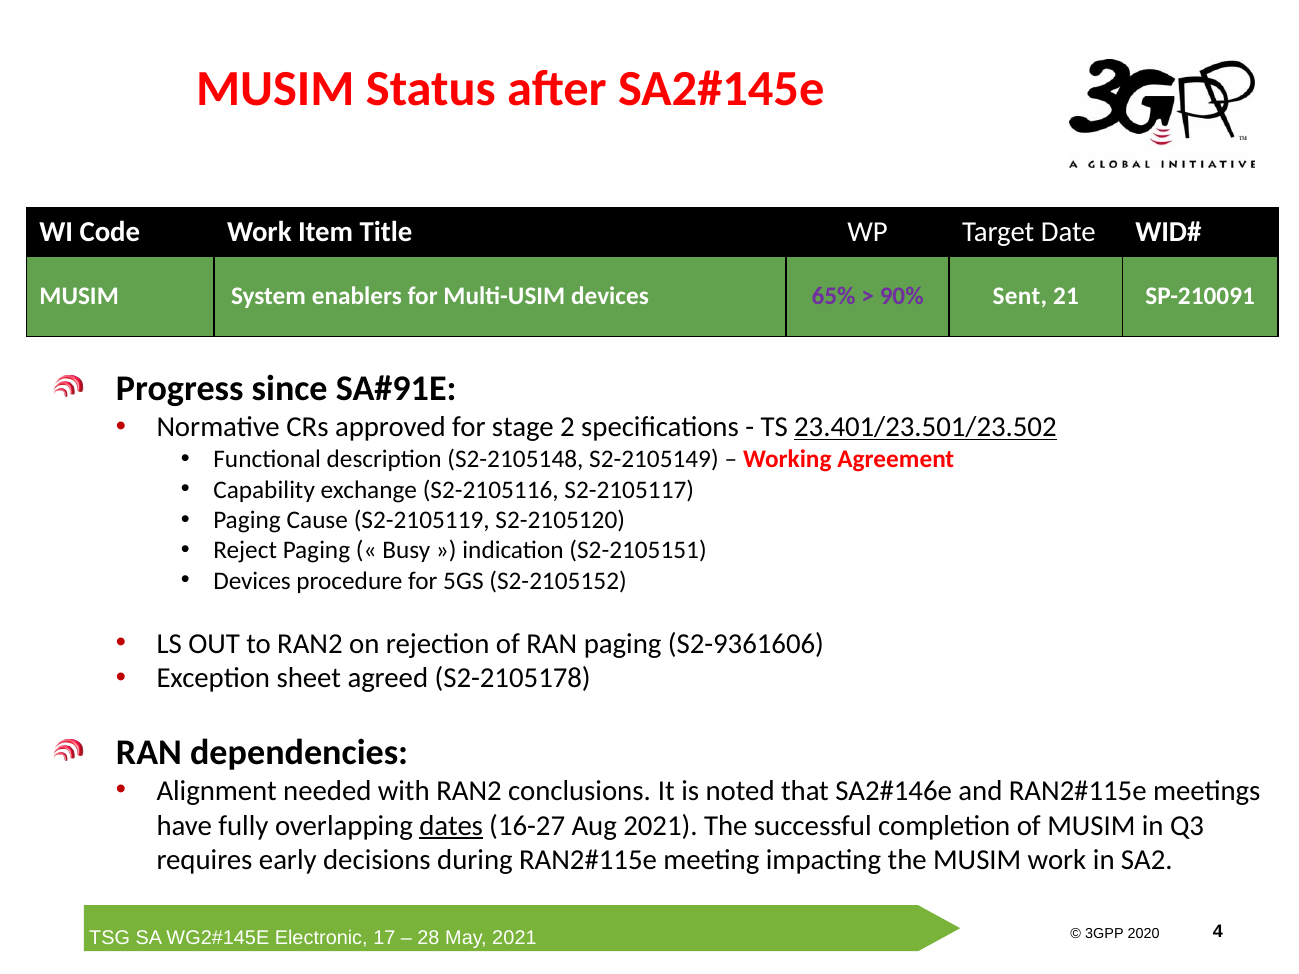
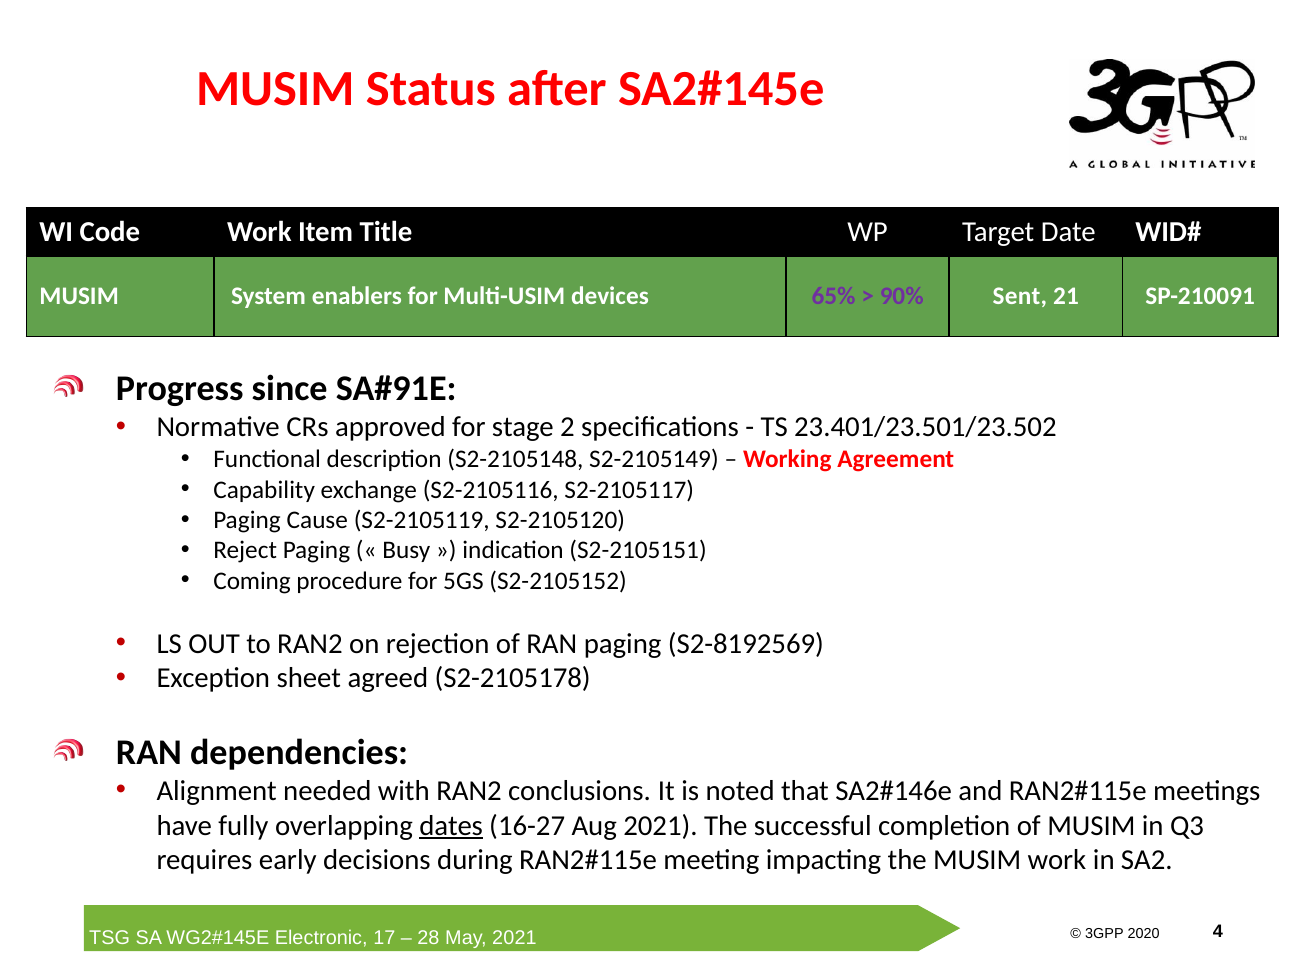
23.401/23.501/23.502 underline: present -> none
Devices at (252, 581): Devices -> Coming
S2-9361606: S2-9361606 -> S2-8192569
